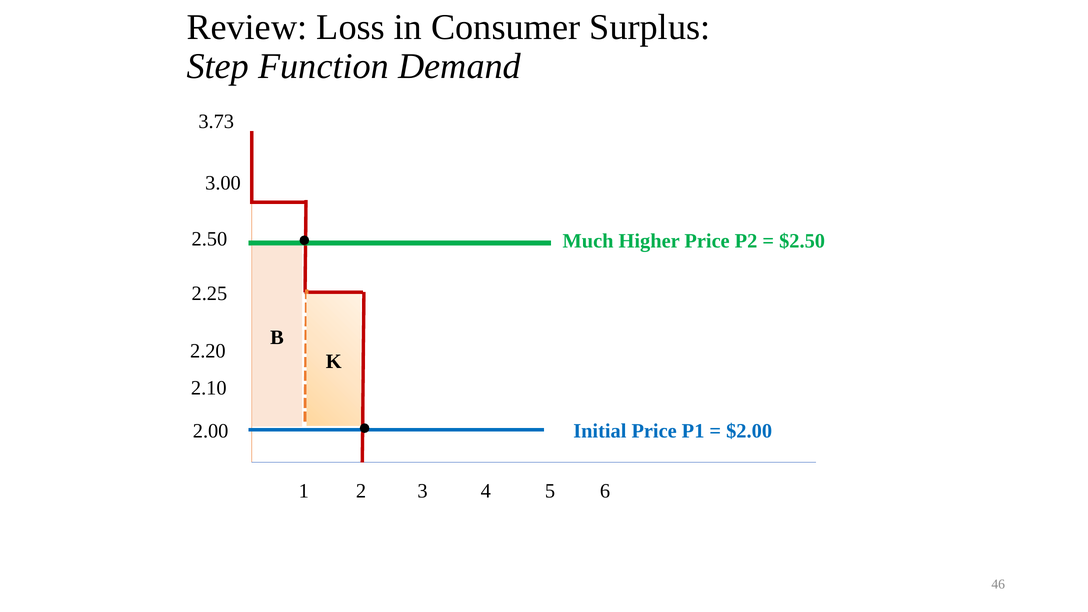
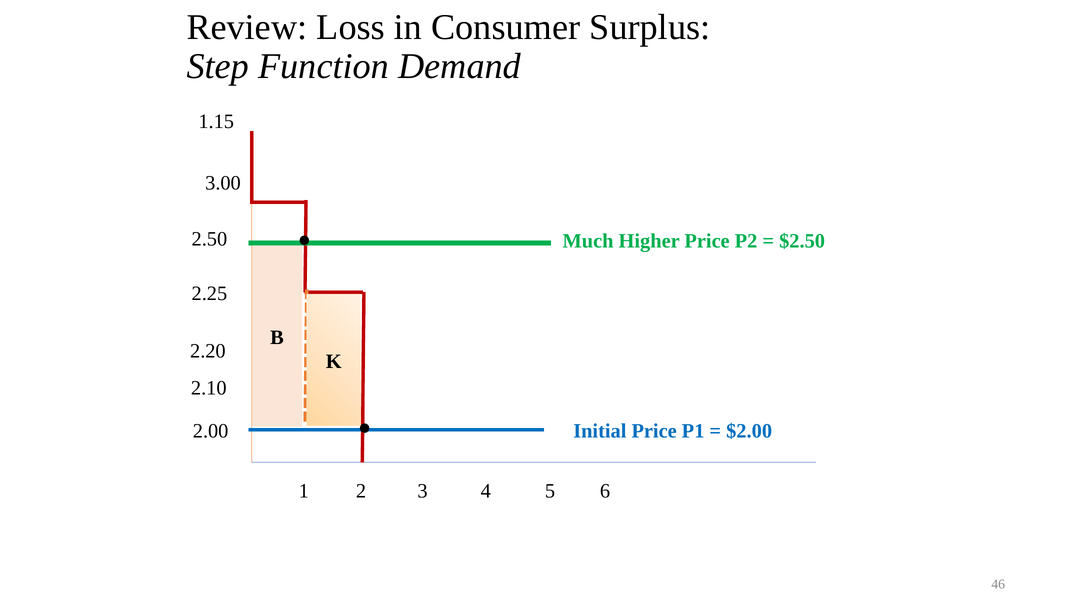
3.73: 3.73 -> 1.15
